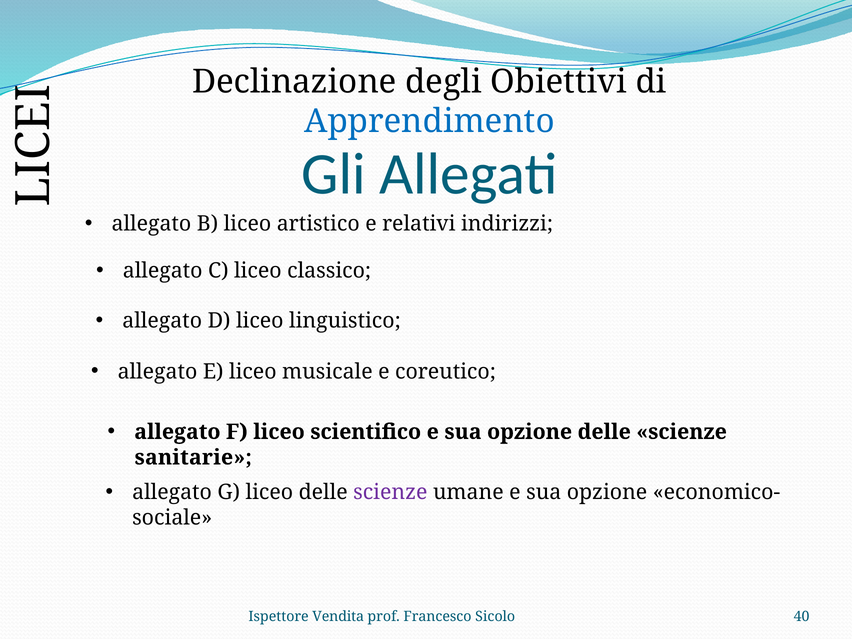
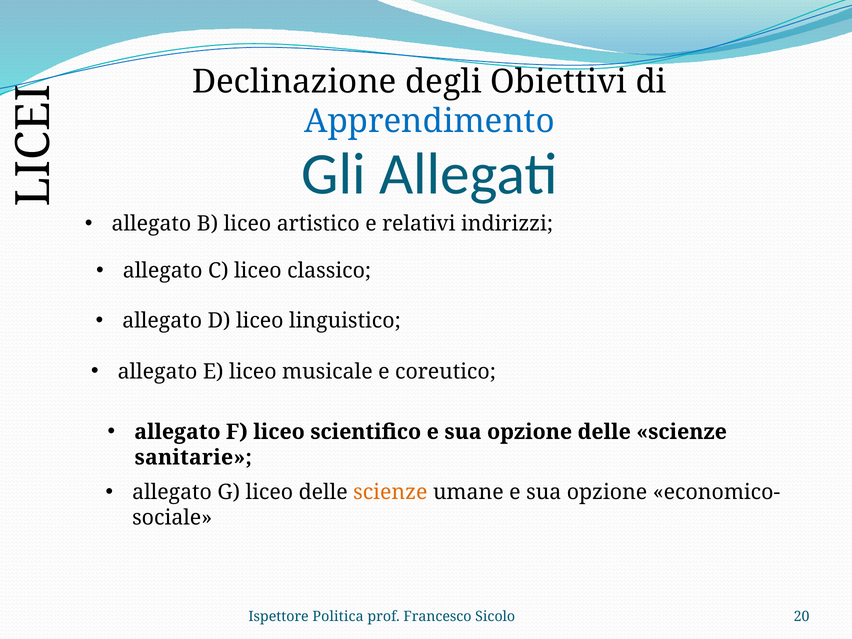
scienze at (390, 492) colour: purple -> orange
Vendita: Vendita -> Politica
40: 40 -> 20
